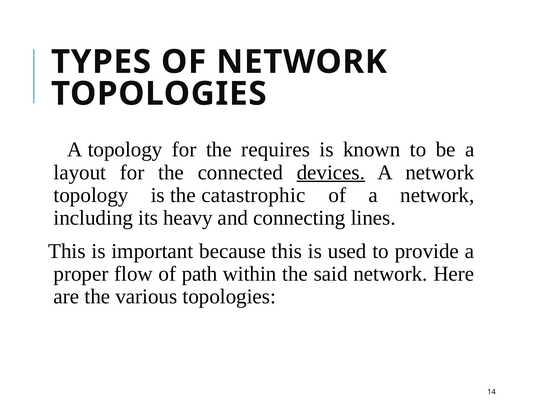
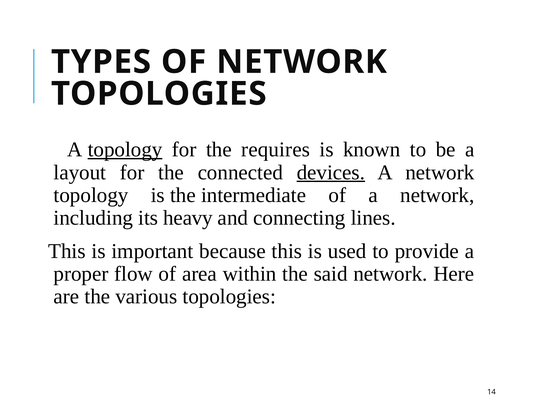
topology at (125, 149) underline: none -> present
catastrophic: catastrophic -> intermediate
path: path -> area
